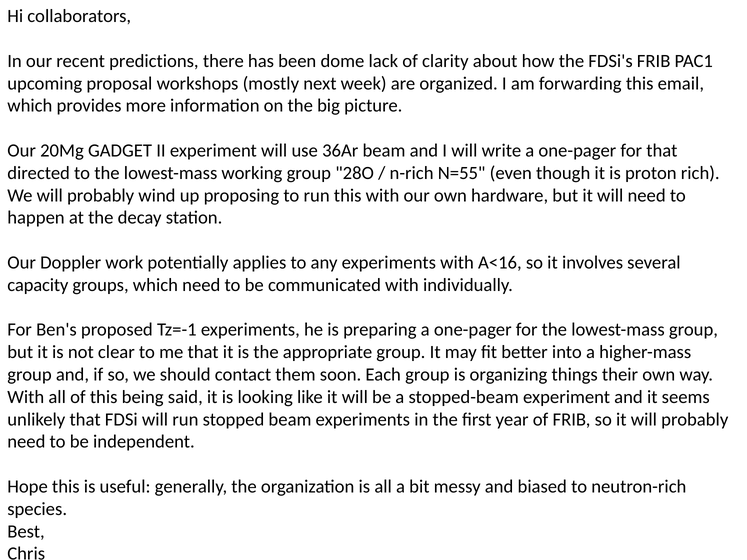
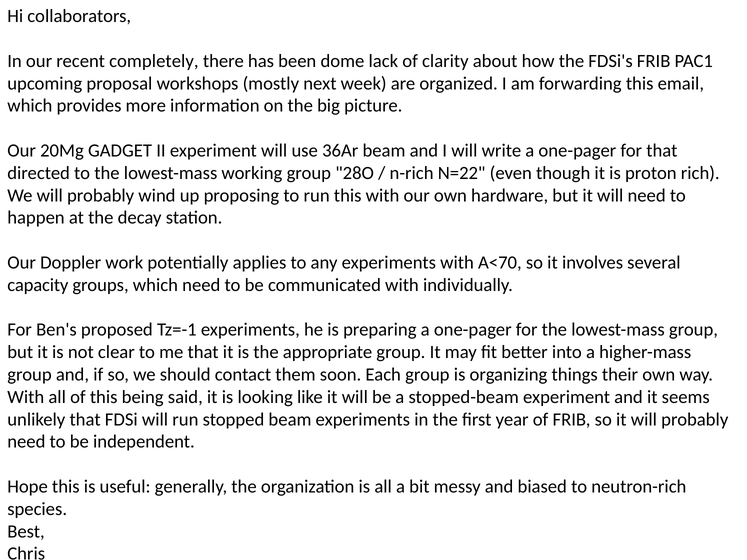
predictions: predictions -> completely
N=55: N=55 -> N=22
A<16: A<16 -> A<70
